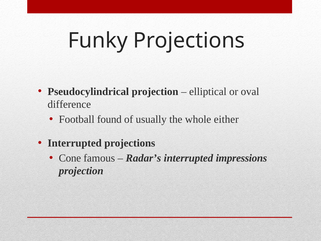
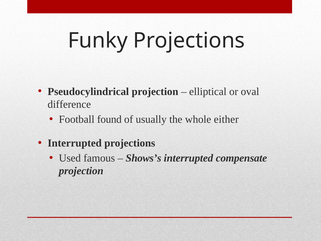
Cone: Cone -> Used
Radar’s: Radar’s -> Shows’s
impressions: impressions -> compensate
